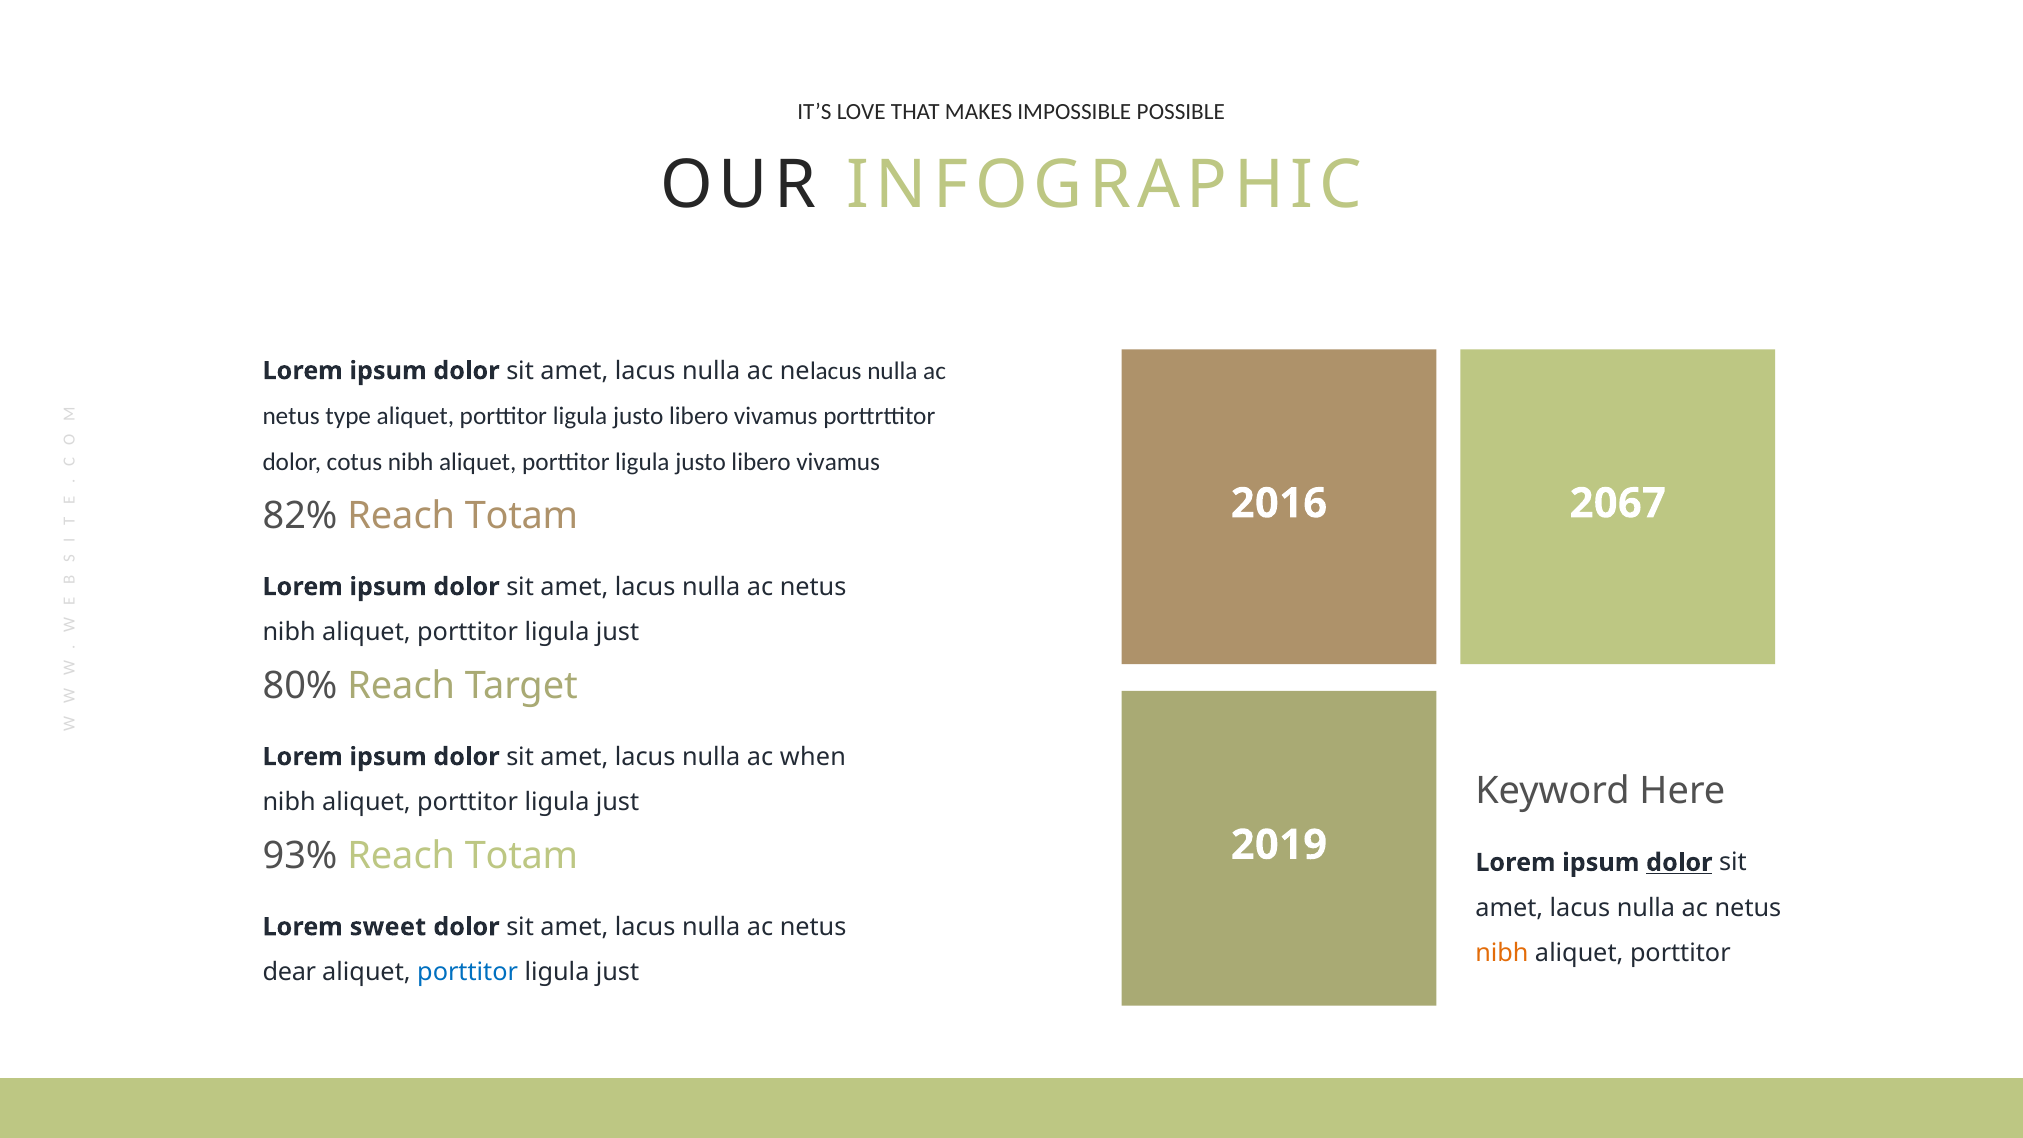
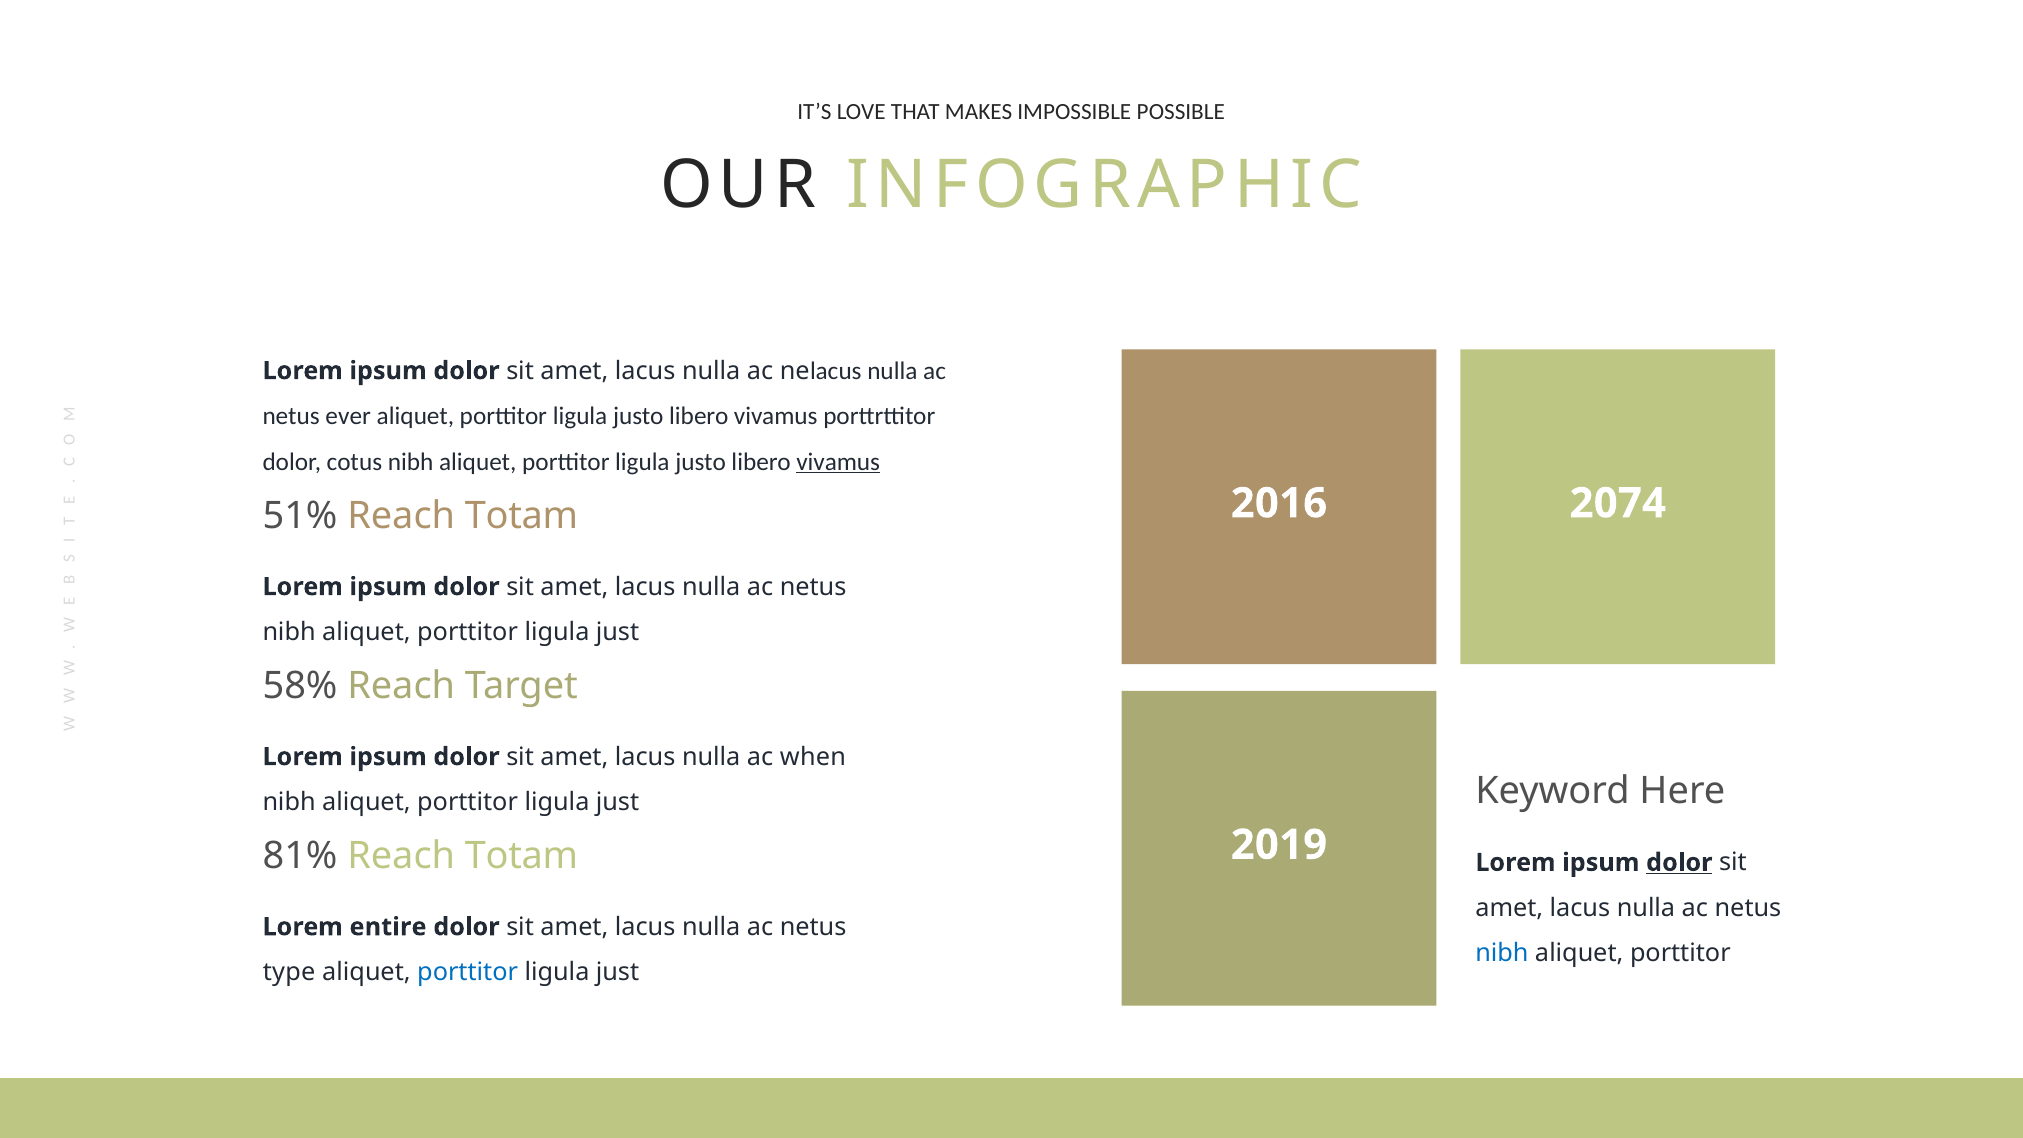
type: type -> ever
vivamus at (838, 462) underline: none -> present
2067: 2067 -> 2074
82%: 82% -> 51%
80%: 80% -> 58%
93%: 93% -> 81%
sweet: sweet -> entire
nibh at (1502, 953) colour: orange -> blue
dear: dear -> type
